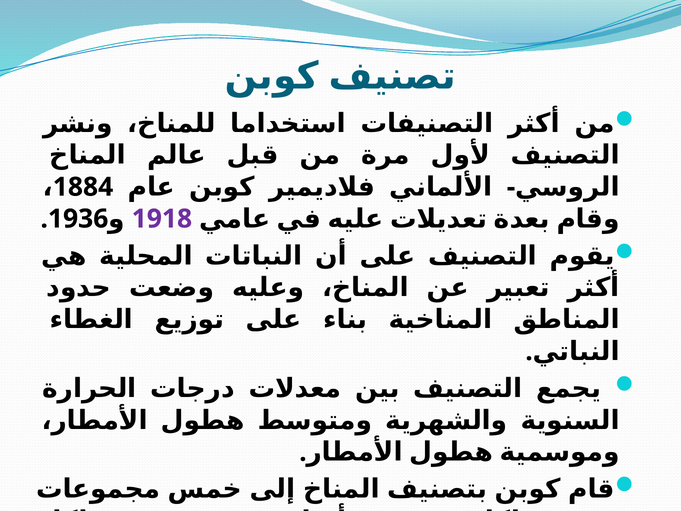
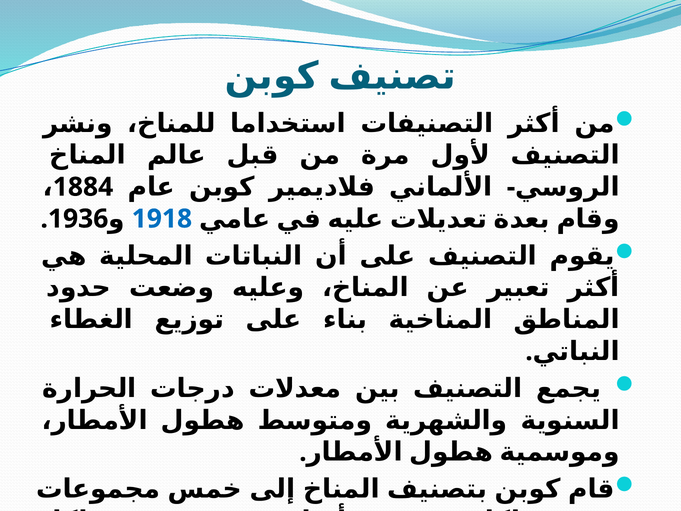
1918 colour: purple -> blue
